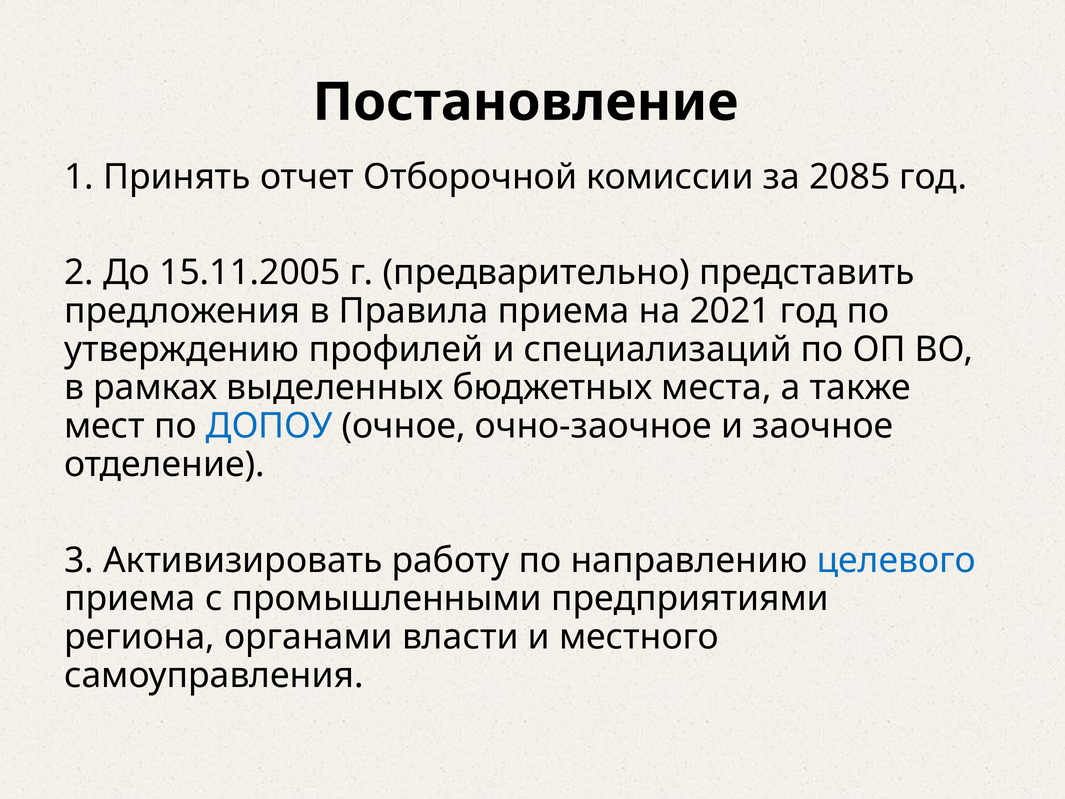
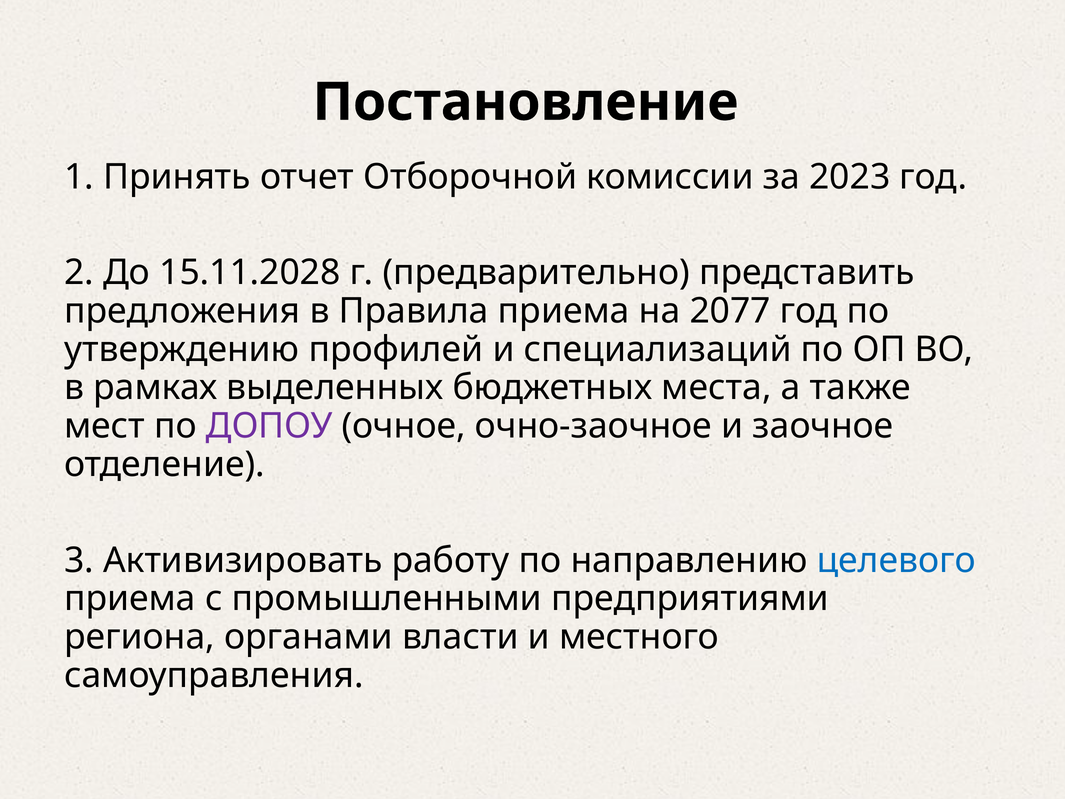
2085: 2085 -> 2023
15.11.2005: 15.11.2005 -> 15.11.2028
2021: 2021 -> 2077
ДОПОУ colour: blue -> purple
